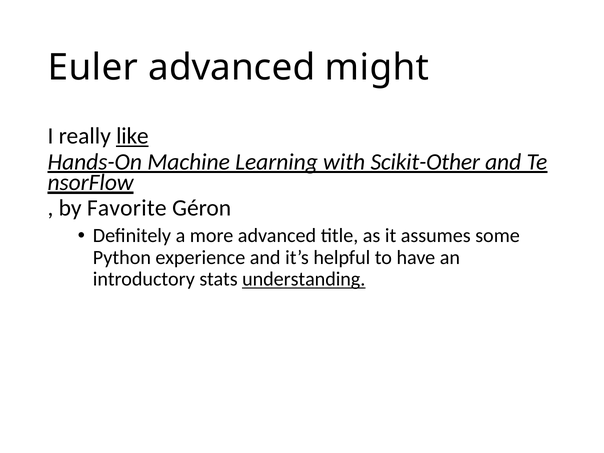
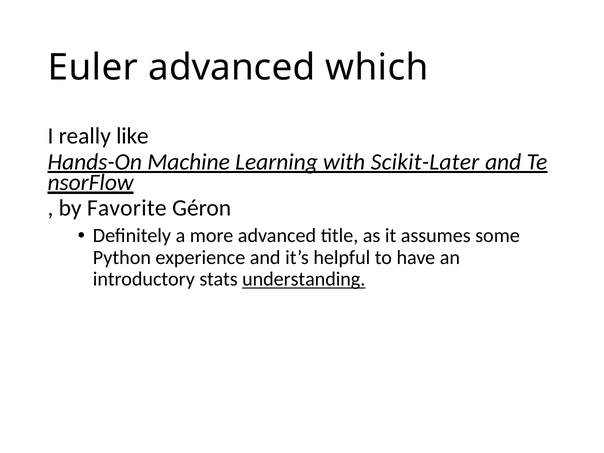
might: might -> which
like underline: present -> none
Scikit-Other: Scikit-Other -> Scikit-Later
